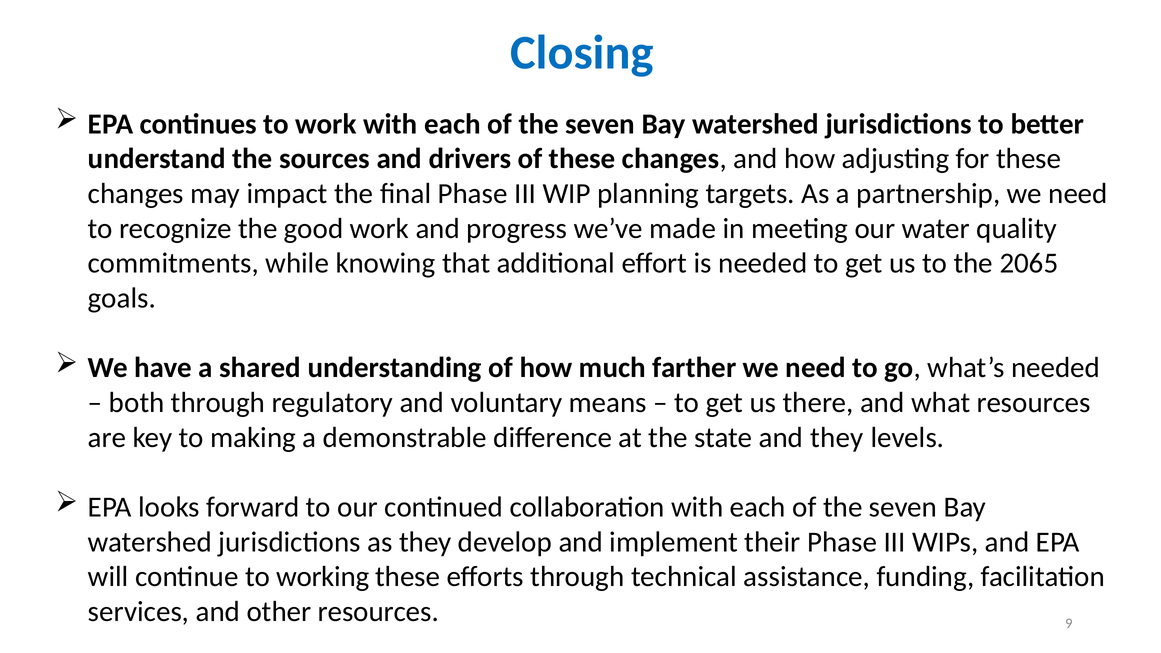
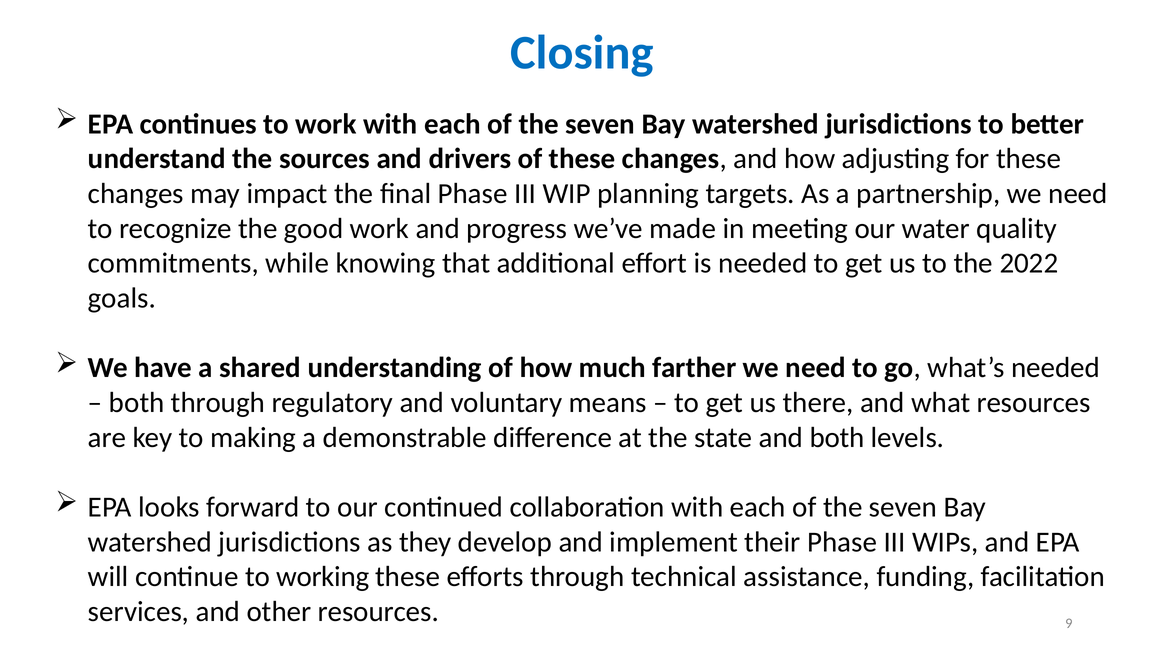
2065: 2065 -> 2022
and they: they -> both
